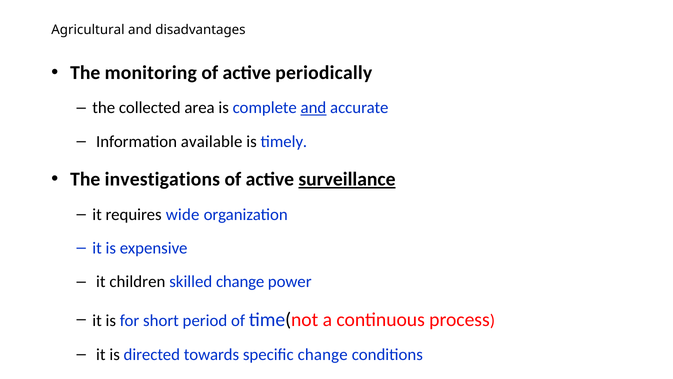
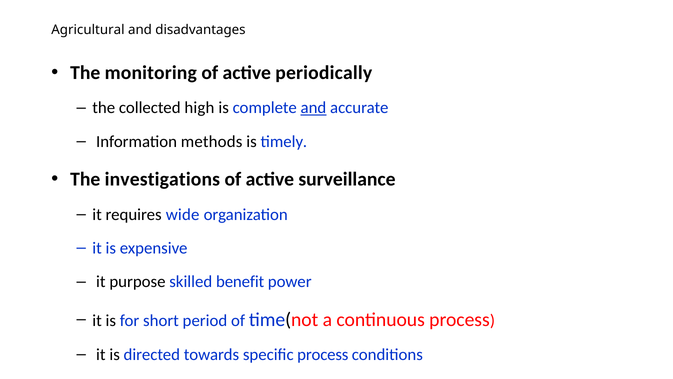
area: area -> high
available: available -> methods
surveillance underline: present -> none
children: children -> purpose
skilled change: change -> benefit
specific change: change -> process
